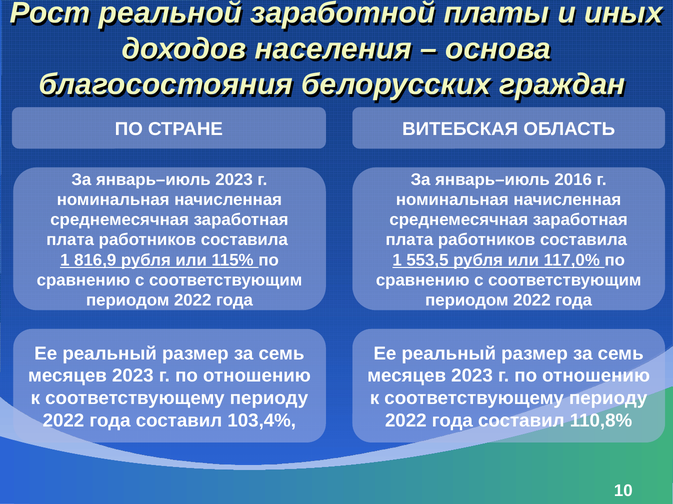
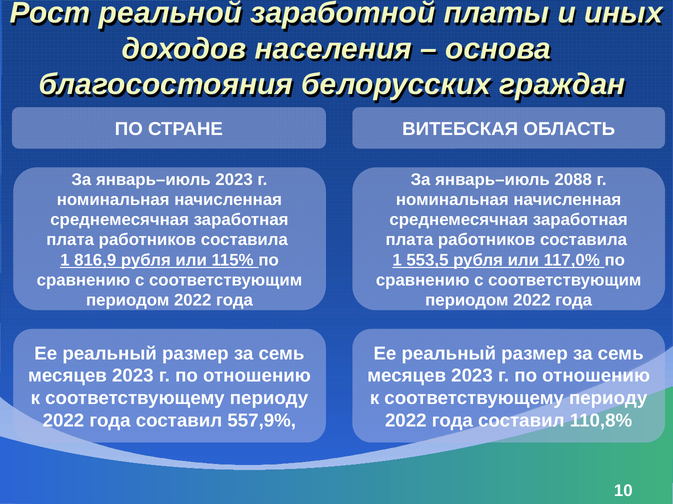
2016: 2016 -> 2088
103,4%: 103,4% -> 557,9%
